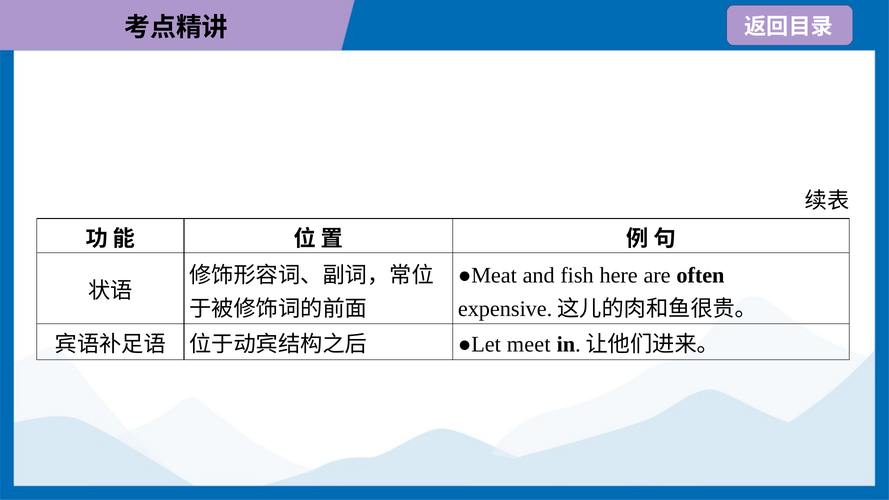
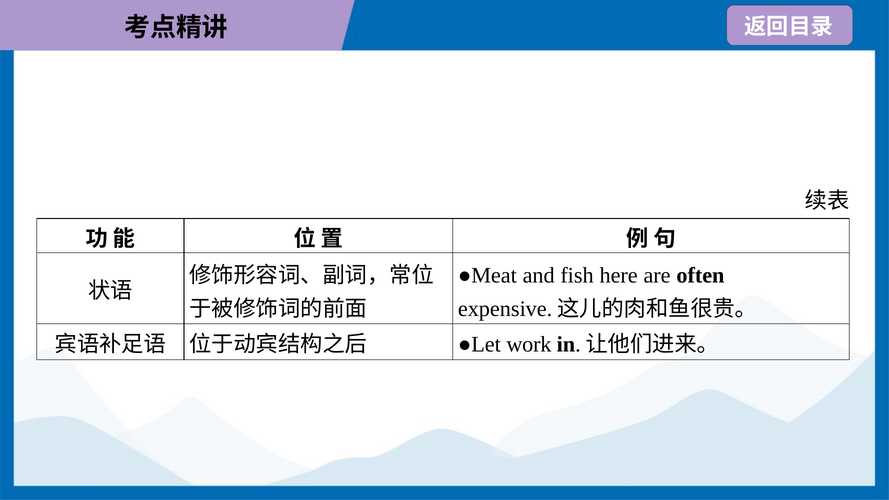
meet: meet -> work
